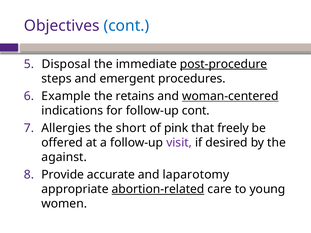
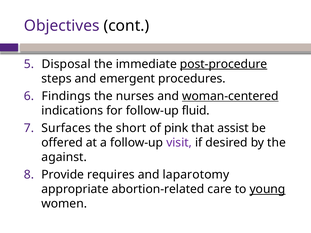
cont at (126, 26) colour: blue -> black
Example: Example -> Findings
retains: retains -> nurses
follow-up cont: cont -> fluid
Allergies: Allergies -> Surfaces
freely: freely -> assist
accurate: accurate -> requires
abortion-related underline: present -> none
young underline: none -> present
